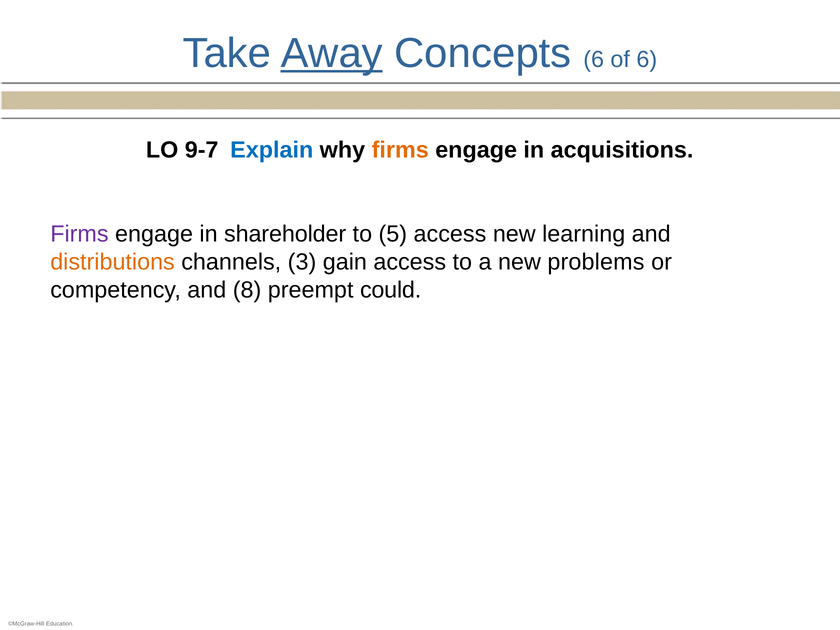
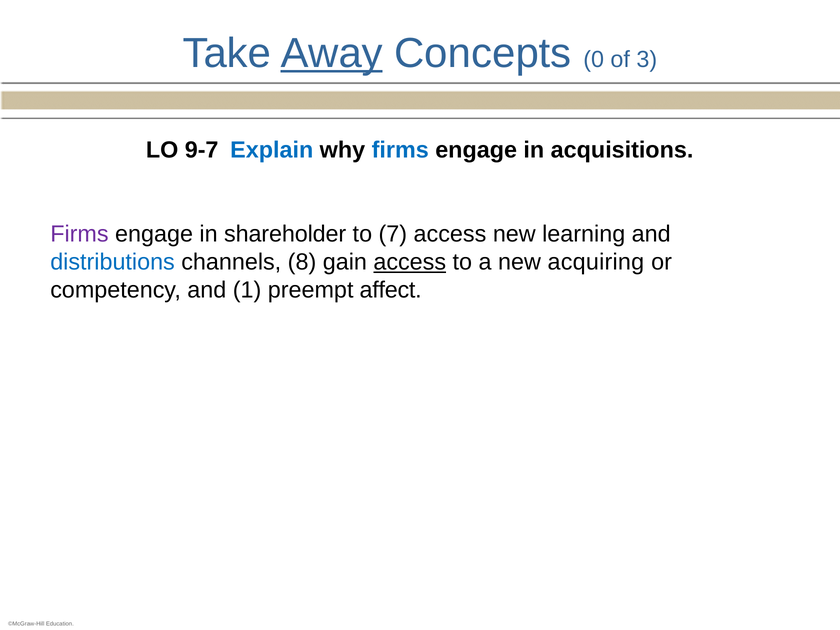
Concepts 6: 6 -> 0
of 6: 6 -> 3
firms at (400, 150) colour: orange -> blue
5: 5 -> 7
distributions colour: orange -> blue
3: 3 -> 8
access at (410, 262) underline: none -> present
problems: problems -> acquiring
8: 8 -> 1
could: could -> affect
